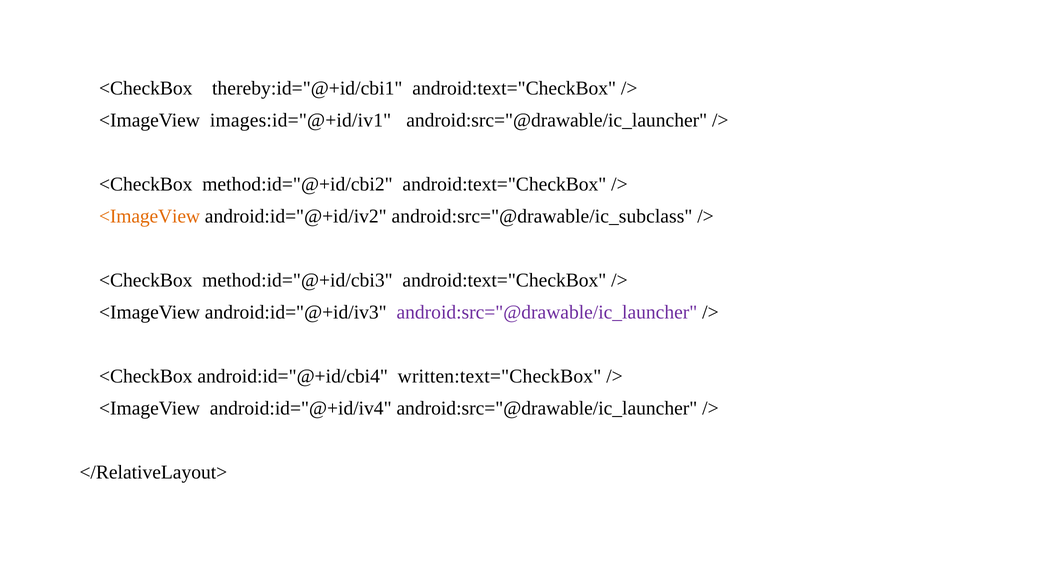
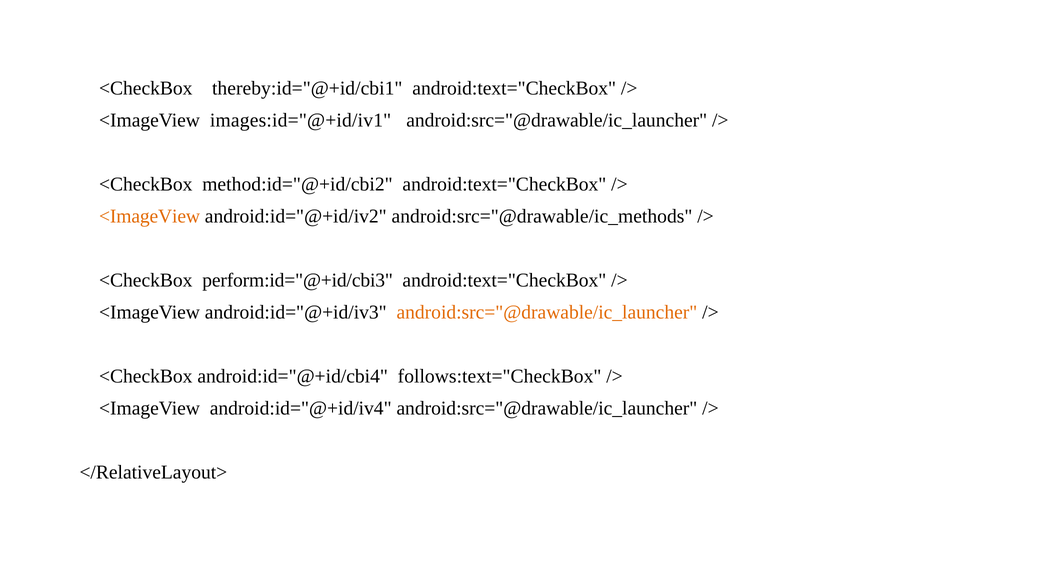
android:src="@drawable/ic_subclass: android:src="@drawable/ic_subclass -> android:src="@drawable/ic_methods
method:id="@+id/cbi3: method:id="@+id/cbi3 -> perform:id="@+id/cbi3
android:src="@drawable/ic_launcher at (547, 312) colour: purple -> orange
written:text="CheckBox: written:text="CheckBox -> follows:text="CheckBox
